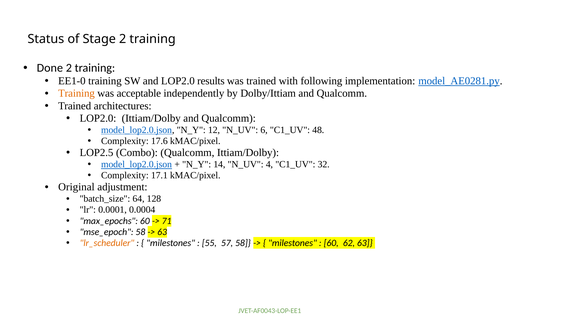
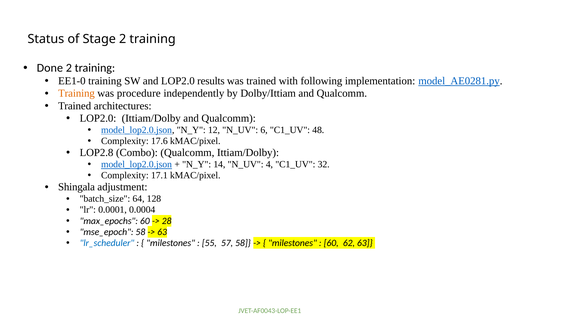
acceptable: acceptable -> procedure
LOP2.5: LOP2.5 -> LOP2.8
Original: Original -> Shingala
71: 71 -> 28
lr_scheduler colour: orange -> blue
